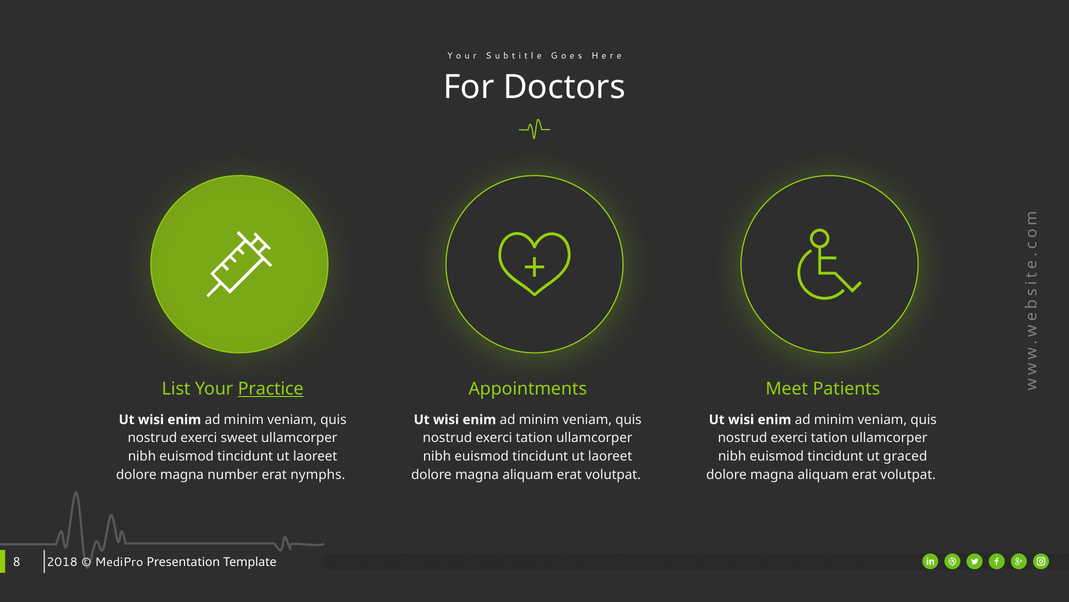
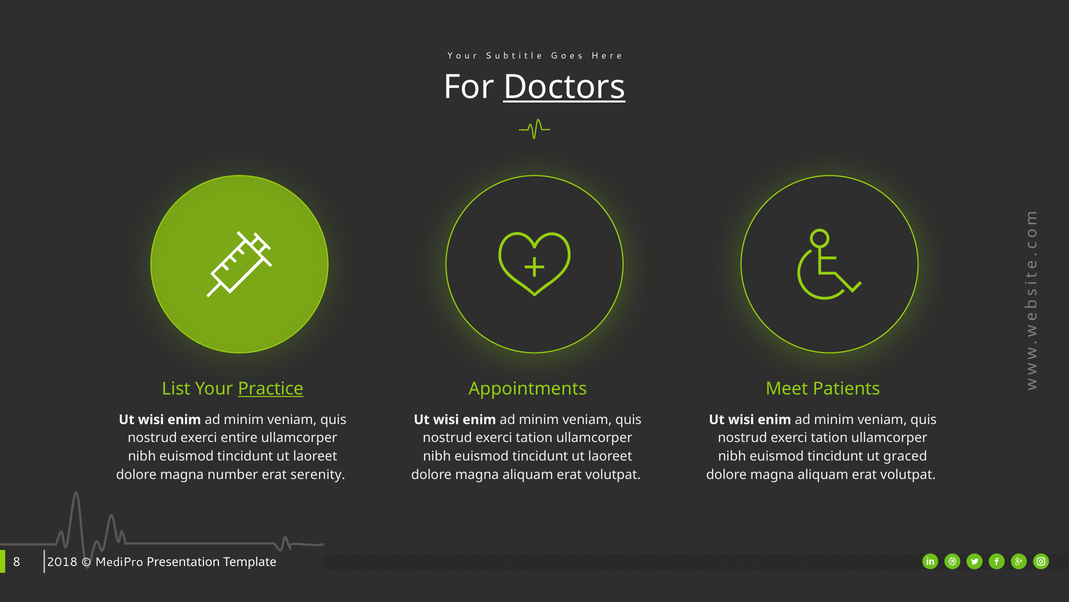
Doctors underline: none -> present
sweet: sweet -> entire
nymphs: nymphs -> serenity
